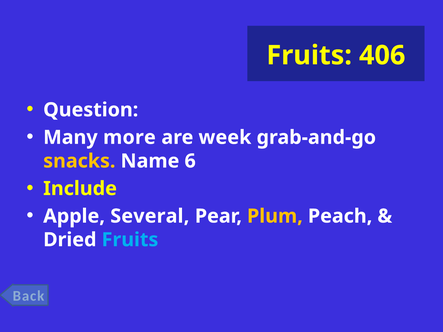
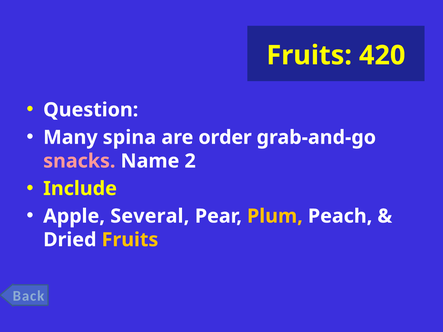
406: 406 -> 420
more: more -> spina
week: week -> order
snacks colour: yellow -> pink
6: 6 -> 2
Fruits at (130, 240) colour: light blue -> yellow
